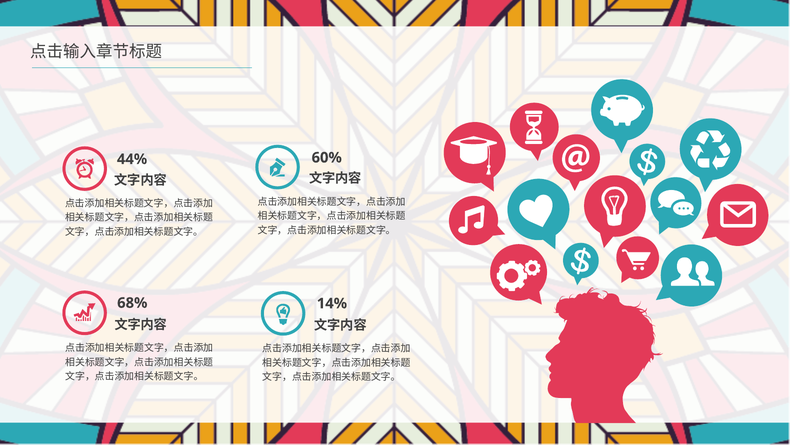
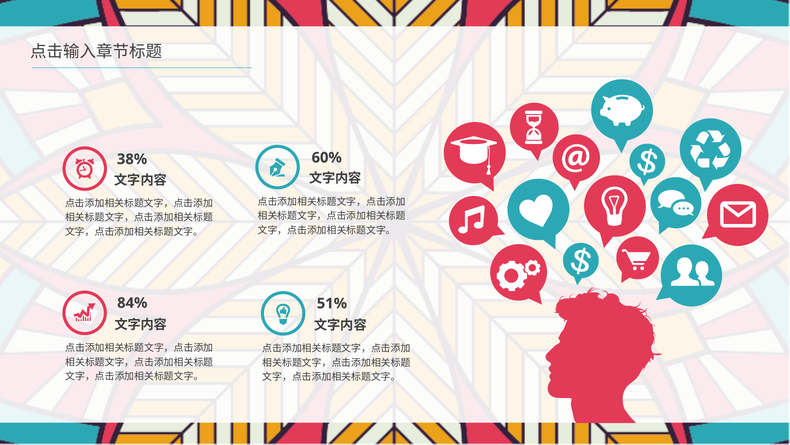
44%: 44% -> 38%
68%: 68% -> 84%
14%: 14% -> 51%
